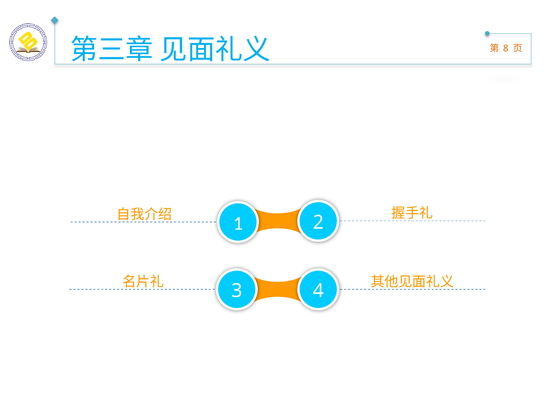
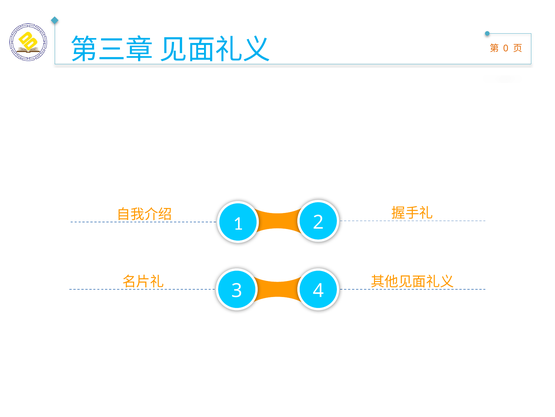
8: 8 -> 0
